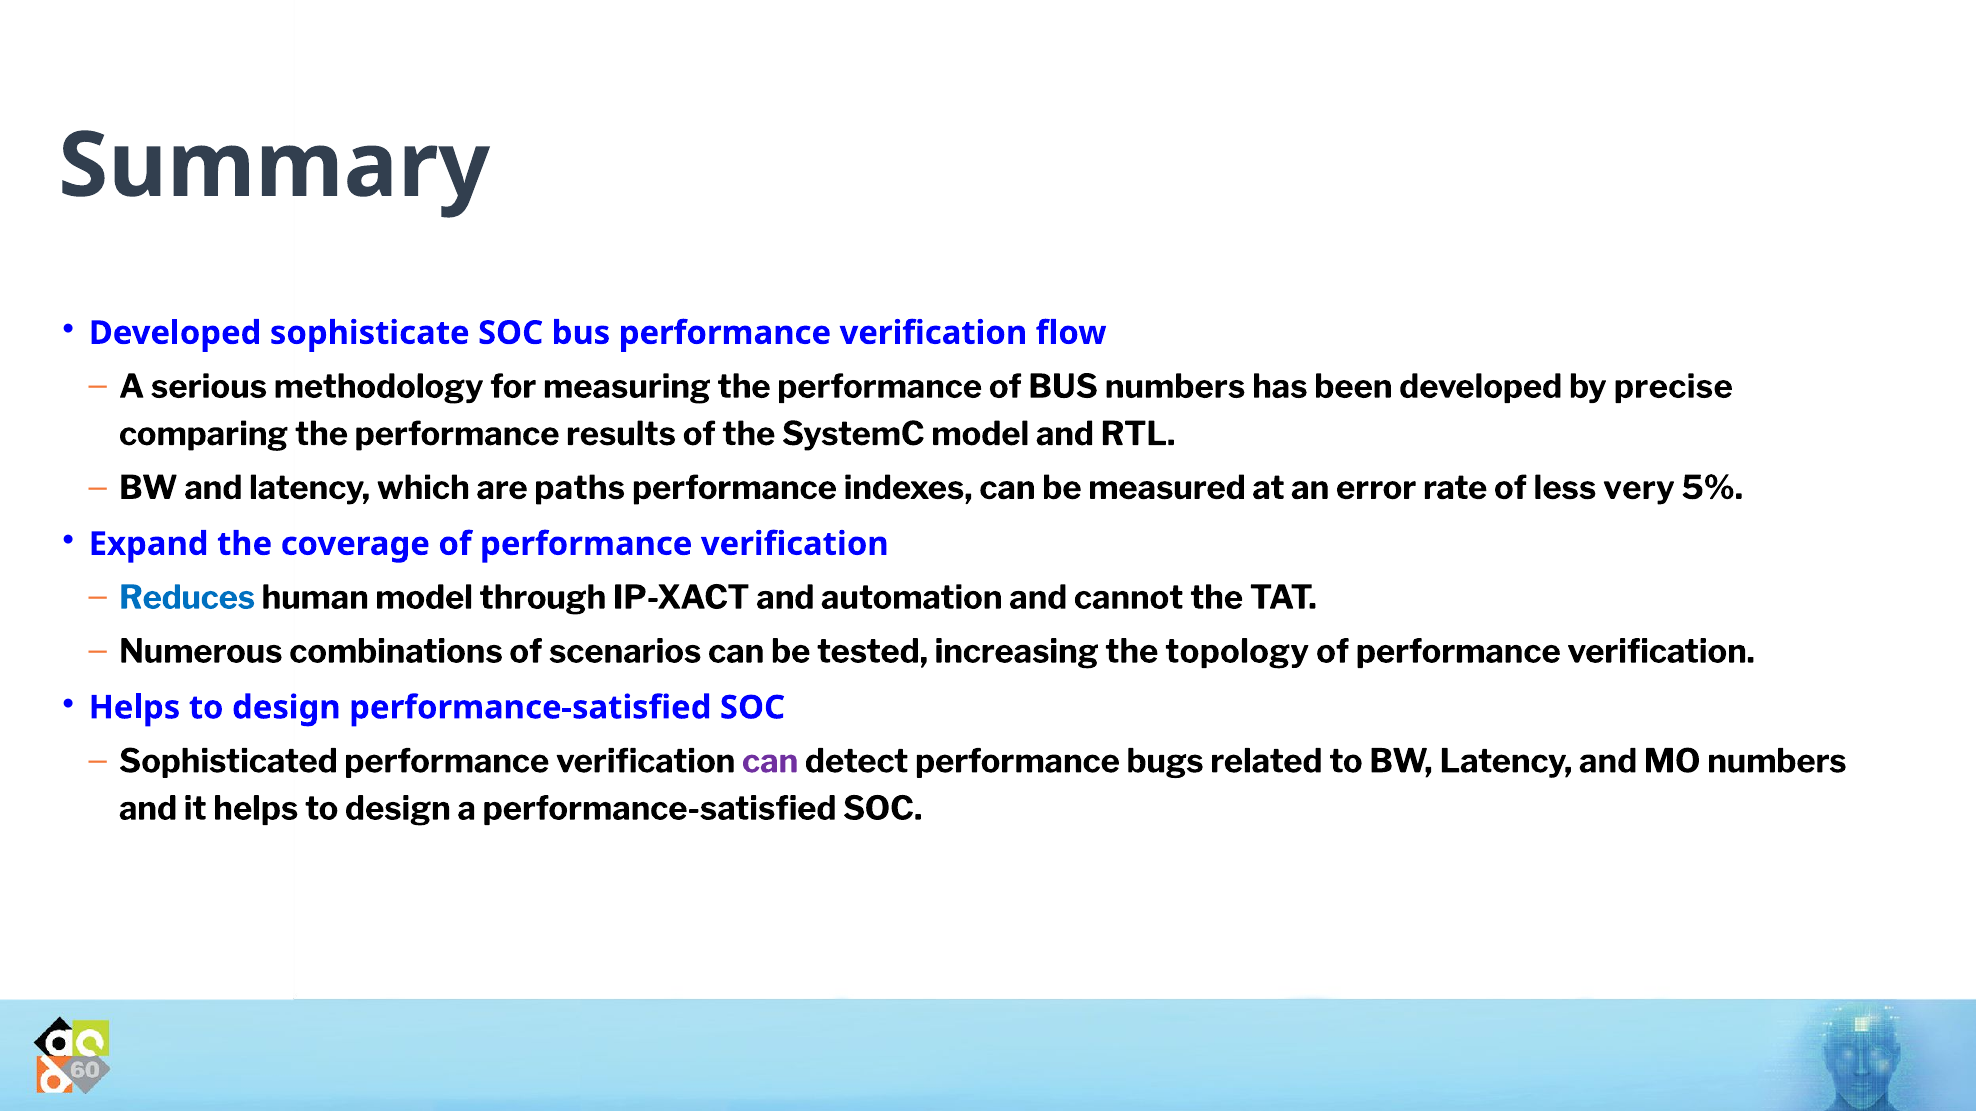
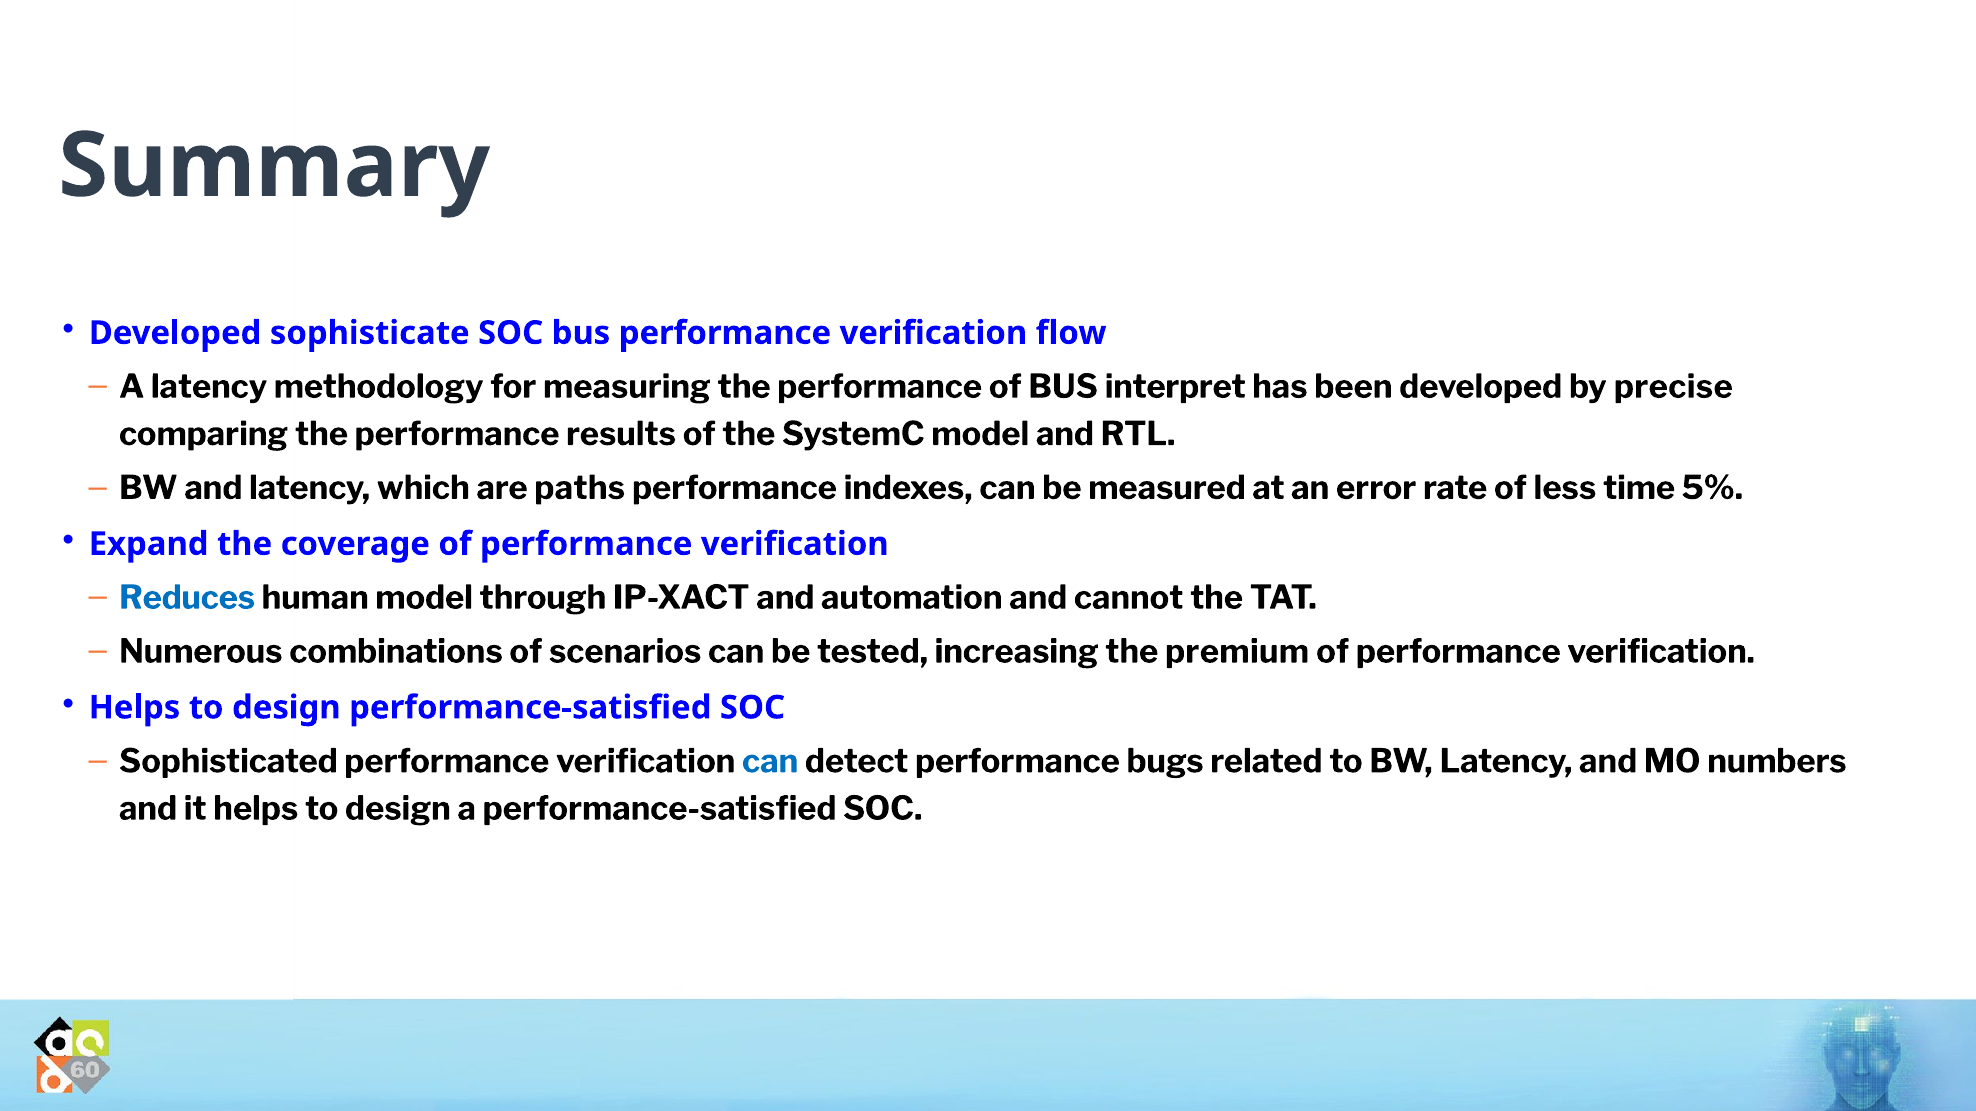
A serious: serious -> latency
BUS numbers: numbers -> interpret
very: very -> time
topology: topology -> premium
can at (770, 762) colour: purple -> blue
